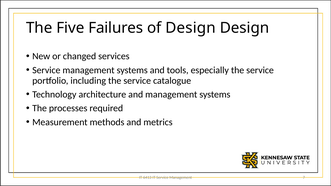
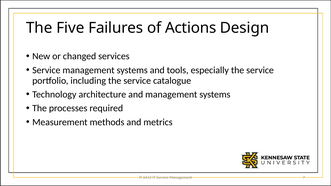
of Design: Design -> Actions
